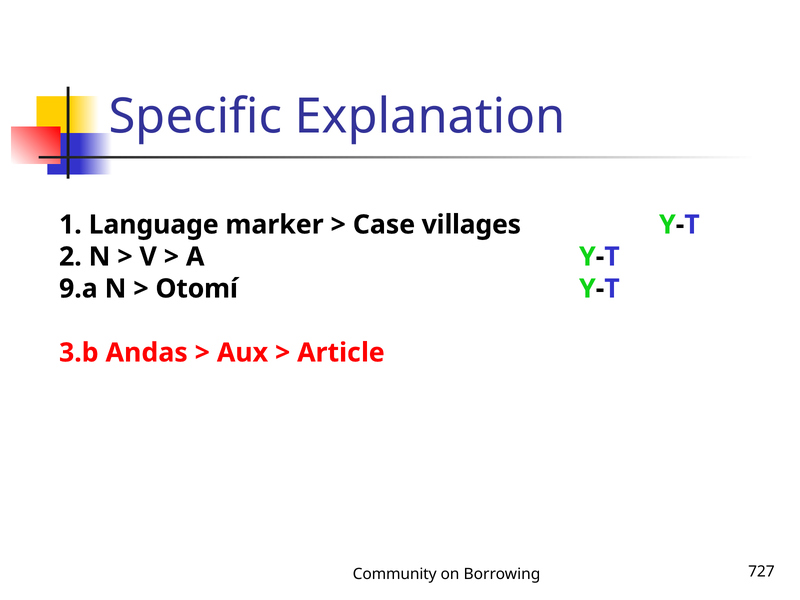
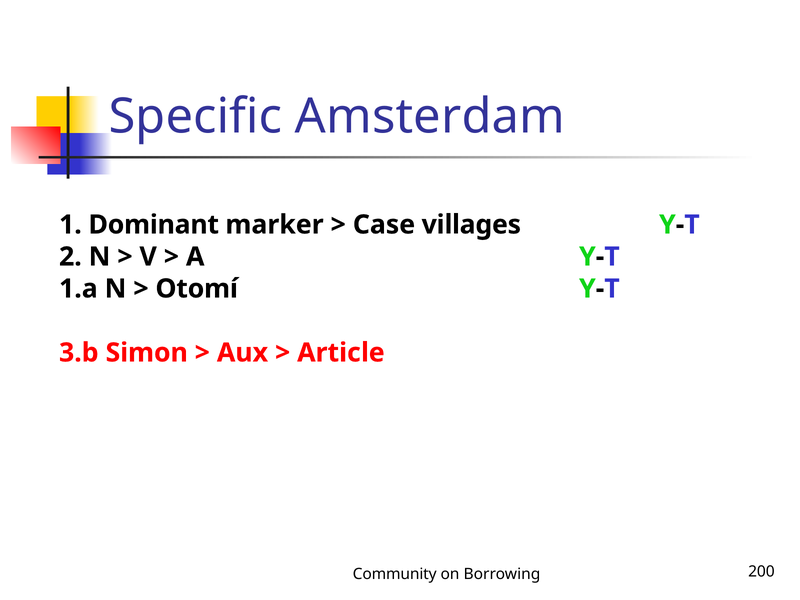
Explanation: Explanation -> Amsterdam
Language: Language -> Dominant
9.a: 9.a -> 1.a
Andas: Andas -> Simon
727: 727 -> 200
